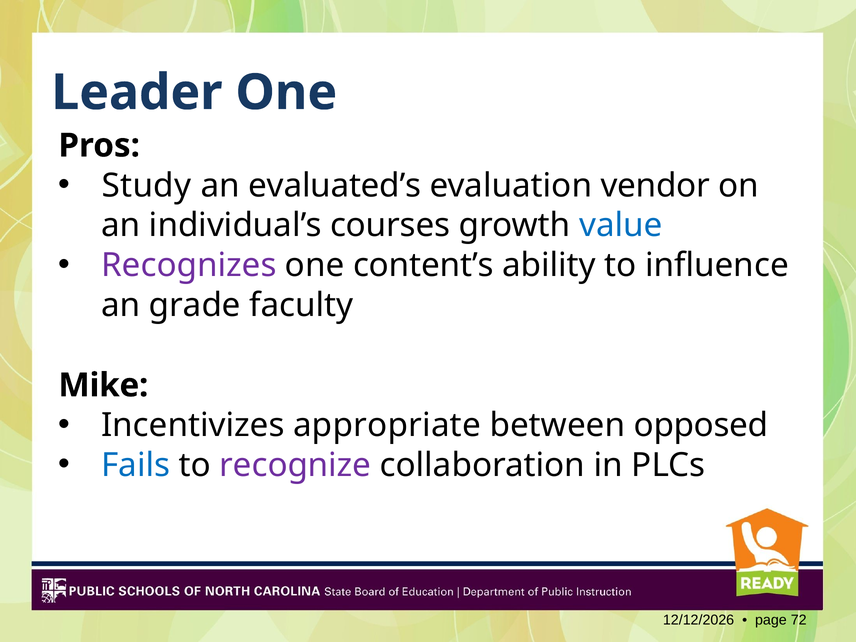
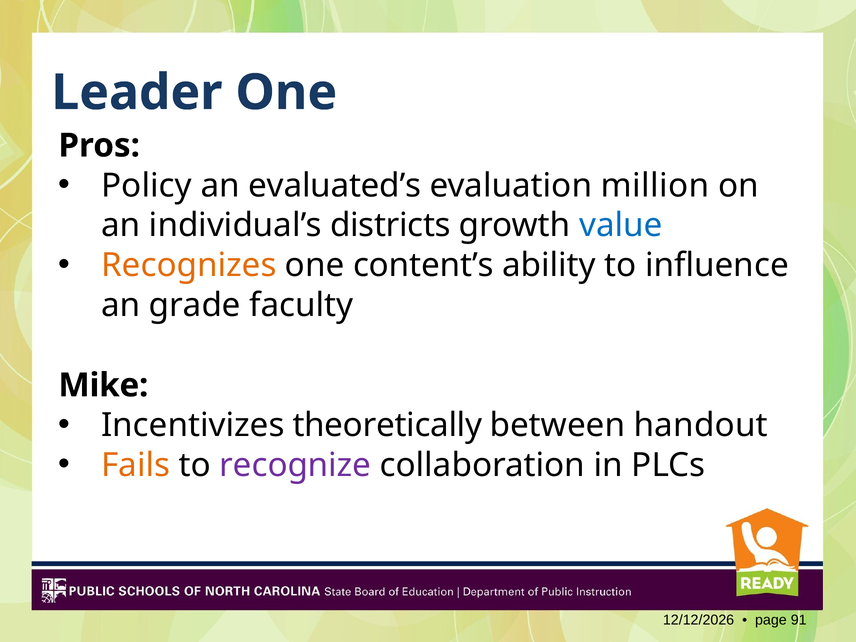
Study: Study -> Policy
vendor: vendor -> million
courses: courses -> districts
Recognizes colour: purple -> orange
appropriate: appropriate -> theoretically
opposed: opposed -> handout
Fails colour: blue -> orange
72: 72 -> 91
